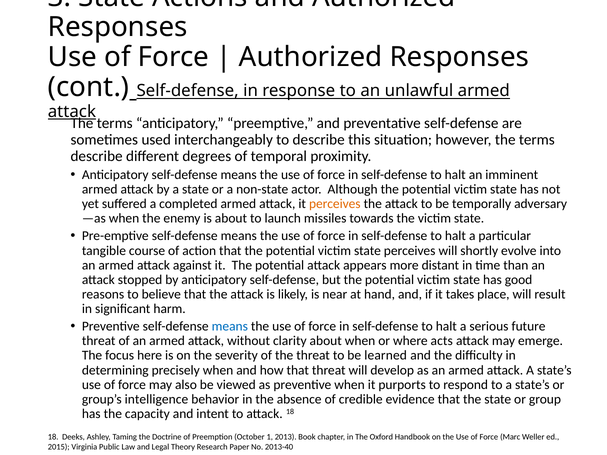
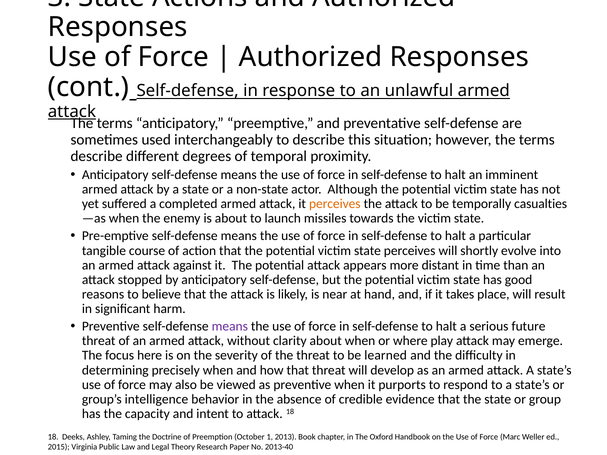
adversary: adversary -> casualties
means at (230, 327) colour: blue -> purple
acts: acts -> play
